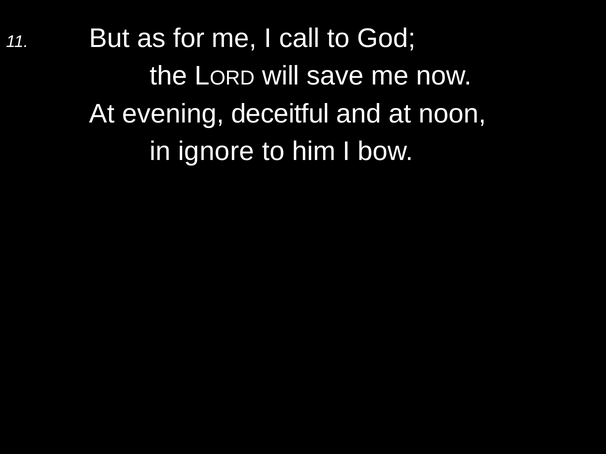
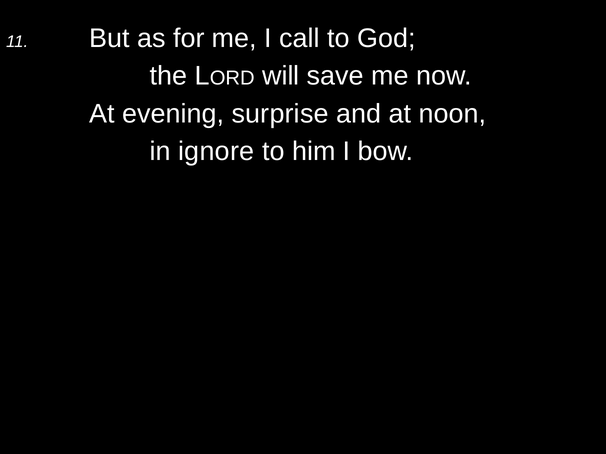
deceitful: deceitful -> surprise
